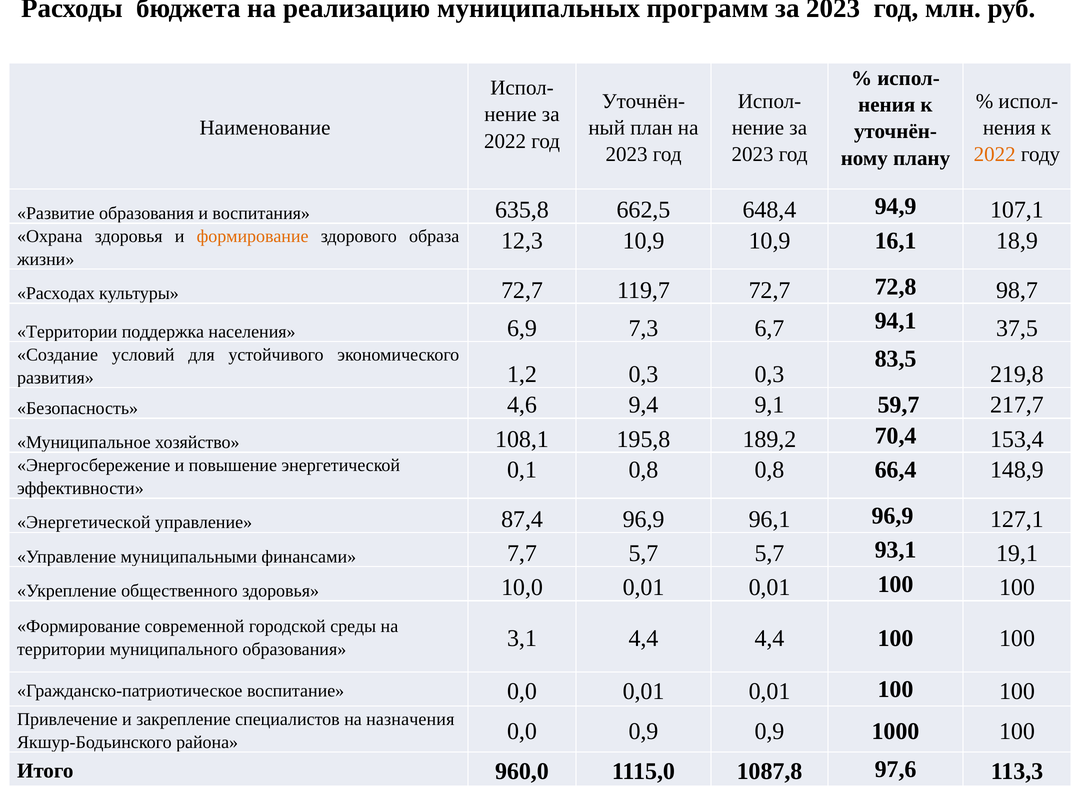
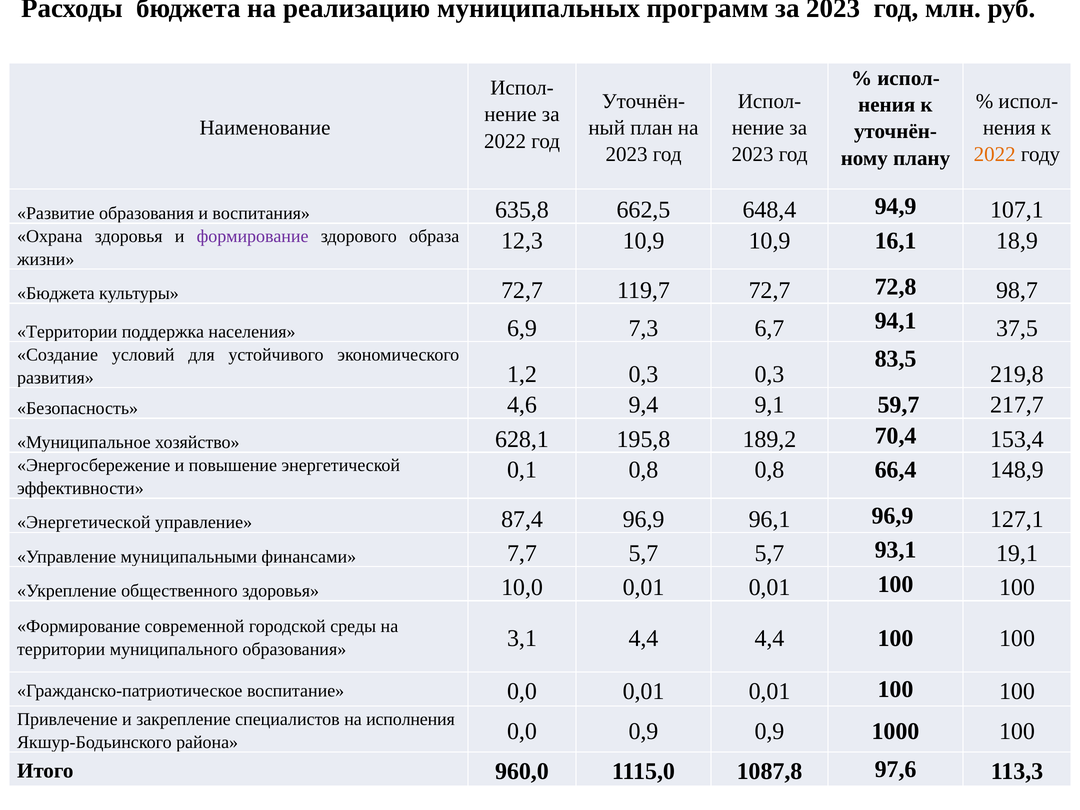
формирование at (253, 236) colour: orange -> purple
Расходах at (56, 293): Расходах -> Бюджета
108,1: 108,1 -> 628,1
назначения: назначения -> исполнения
